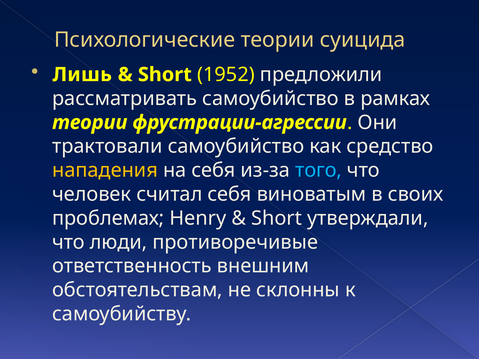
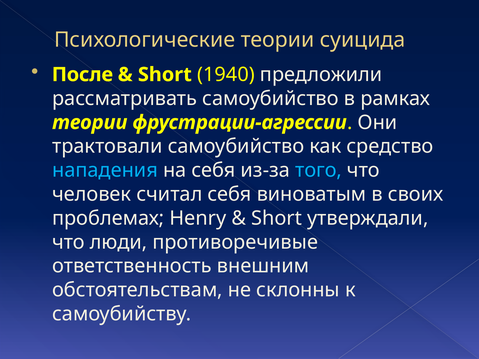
Лишь: Лишь -> После
1952: 1952 -> 1940
нападения colour: yellow -> light blue
